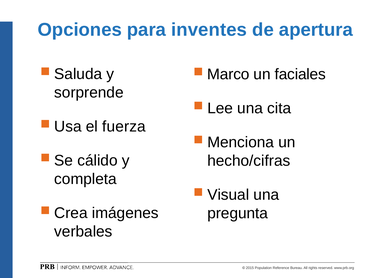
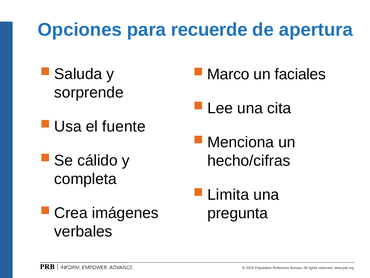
inventes: inventes -> recuerde
fuerza: fuerza -> fuente
Visual: Visual -> Limita
